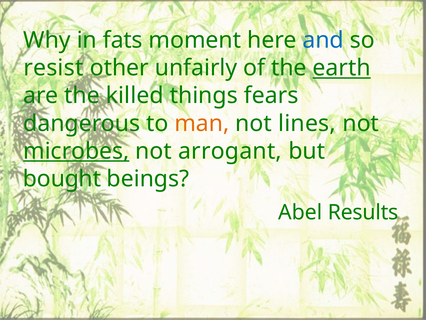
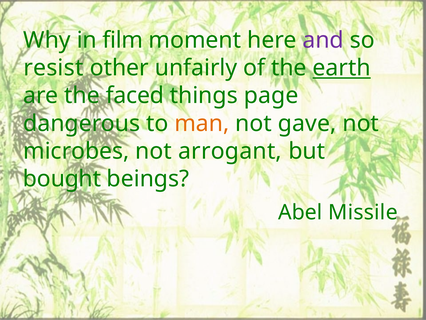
fats: fats -> film
and colour: blue -> purple
killed: killed -> faced
fears: fears -> page
lines: lines -> gave
microbes underline: present -> none
Results: Results -> Missile
